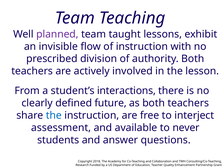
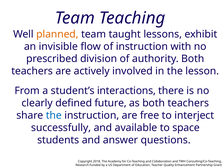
planned colour: purple -> orange
assessment: assessment -> successfully
never: never -> space
